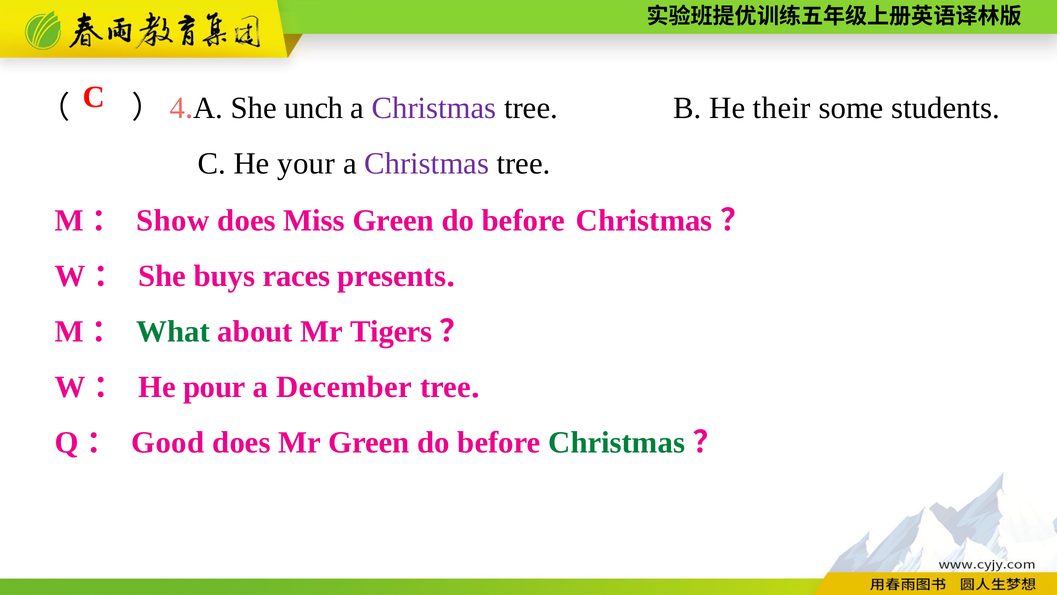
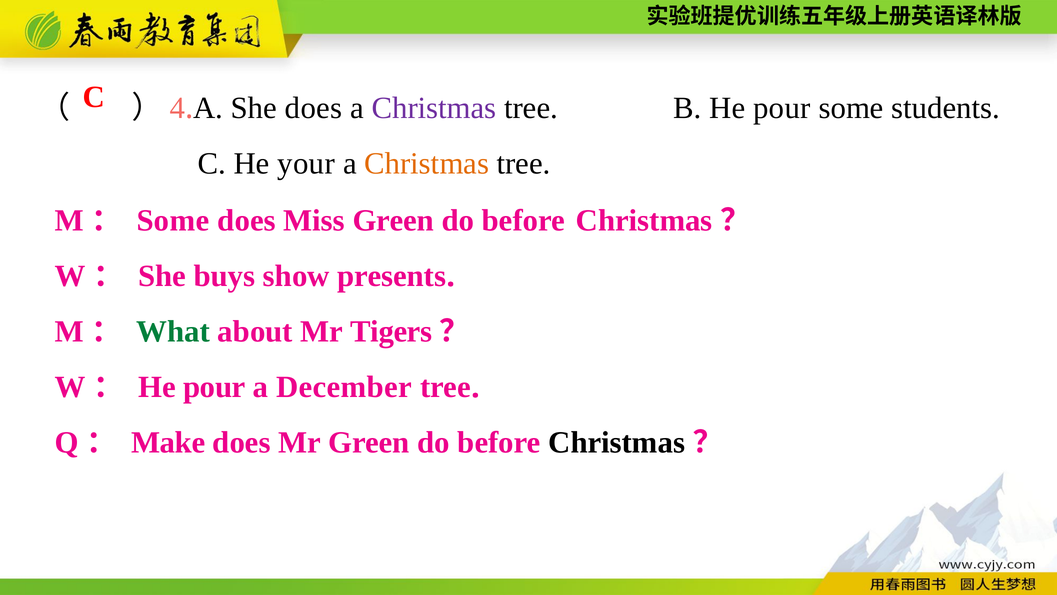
She unch: unch -> does
B He their: their -> pour
Christmas at (427, 163) colour: purple -> orange
Show at (173, 220): Show -> Some
races: races -> show
Good: Good -> Make
Christmas at (617, 443) colour: green -> black
